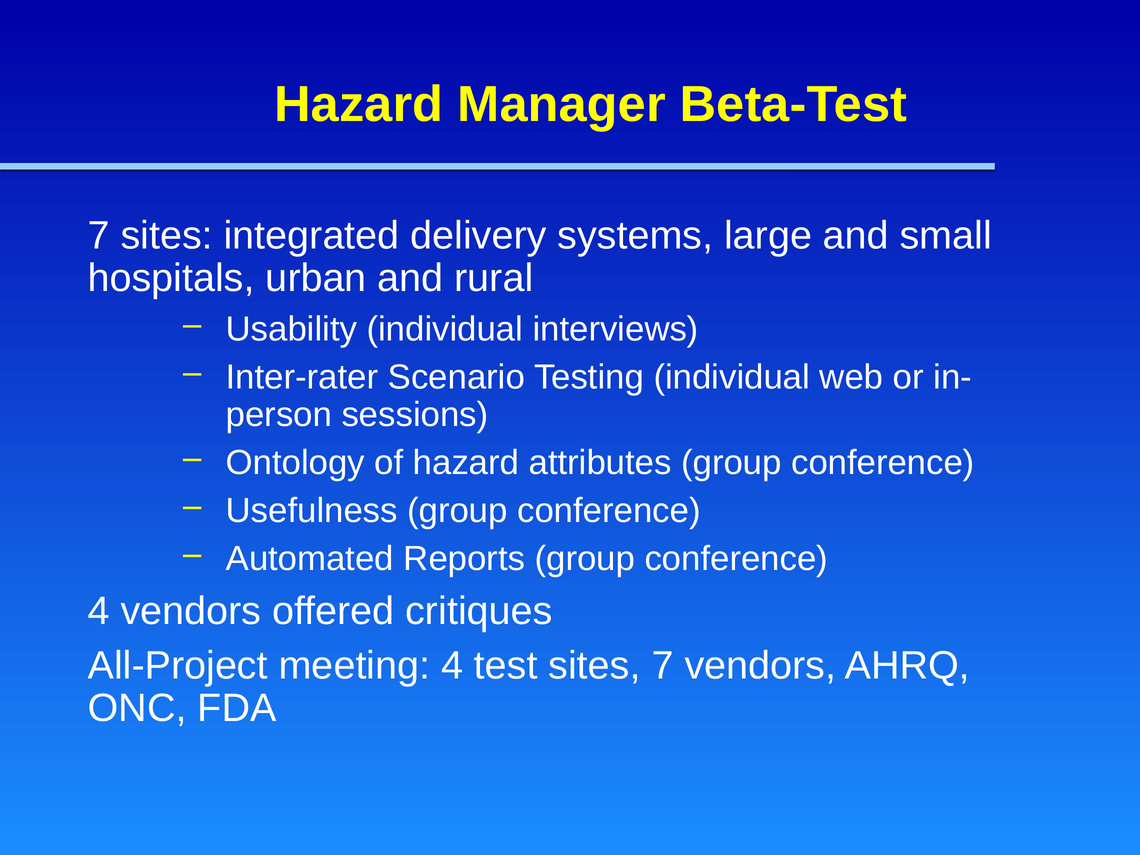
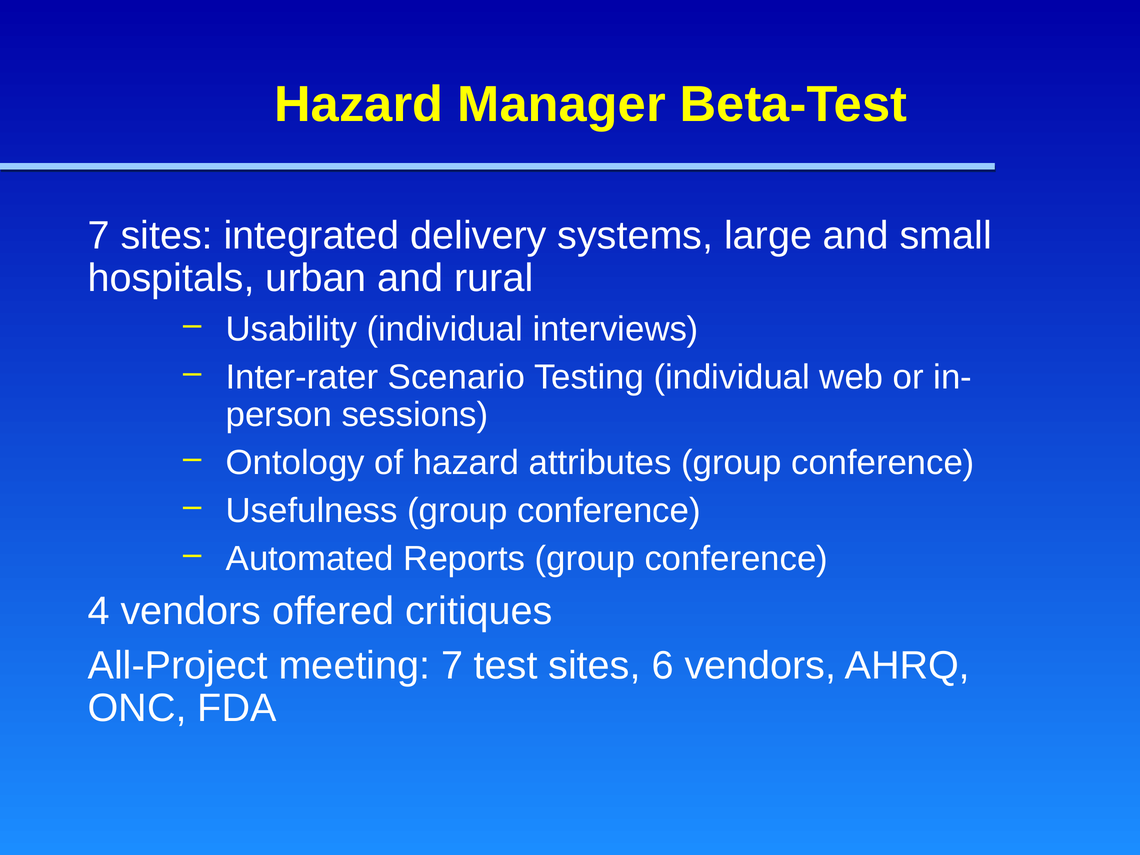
meeting 4: 4 -> 7
sites 7: 7 -> 6
